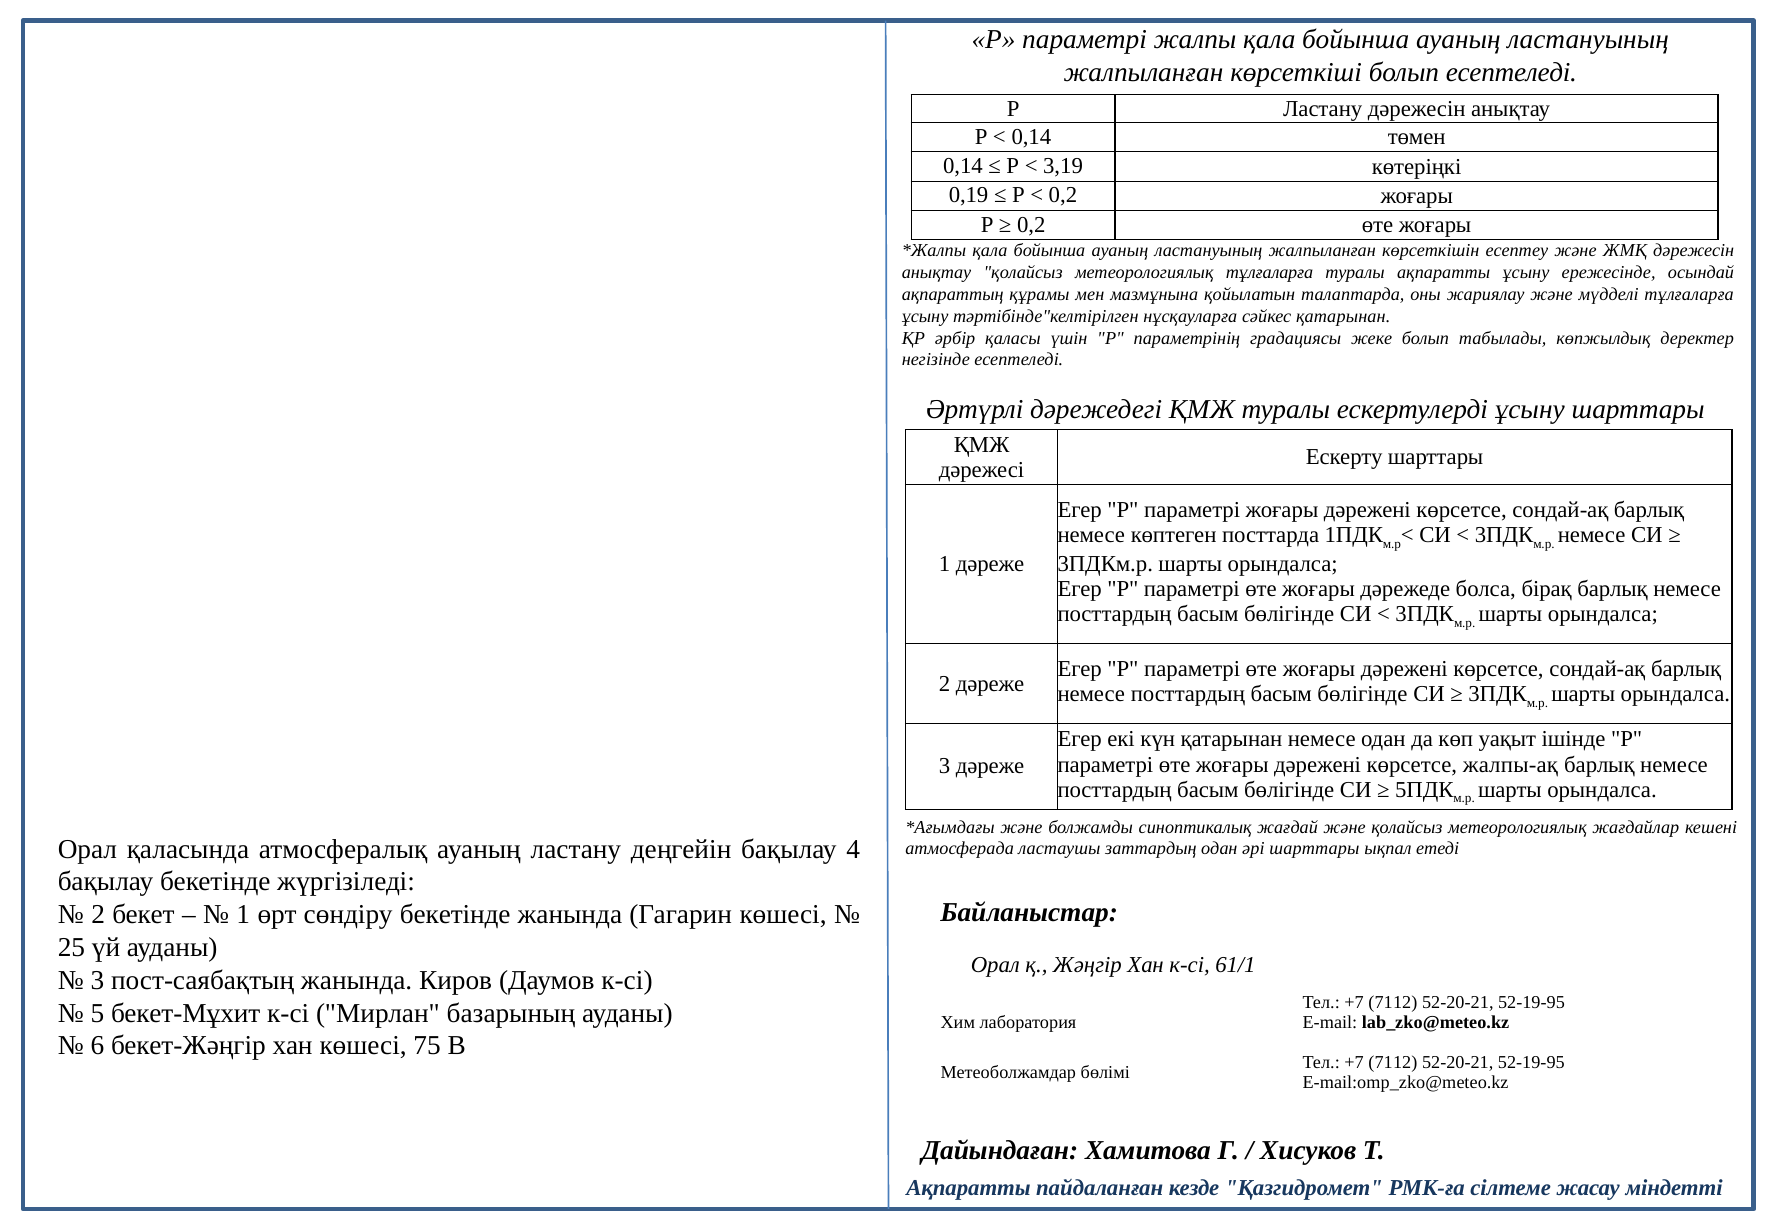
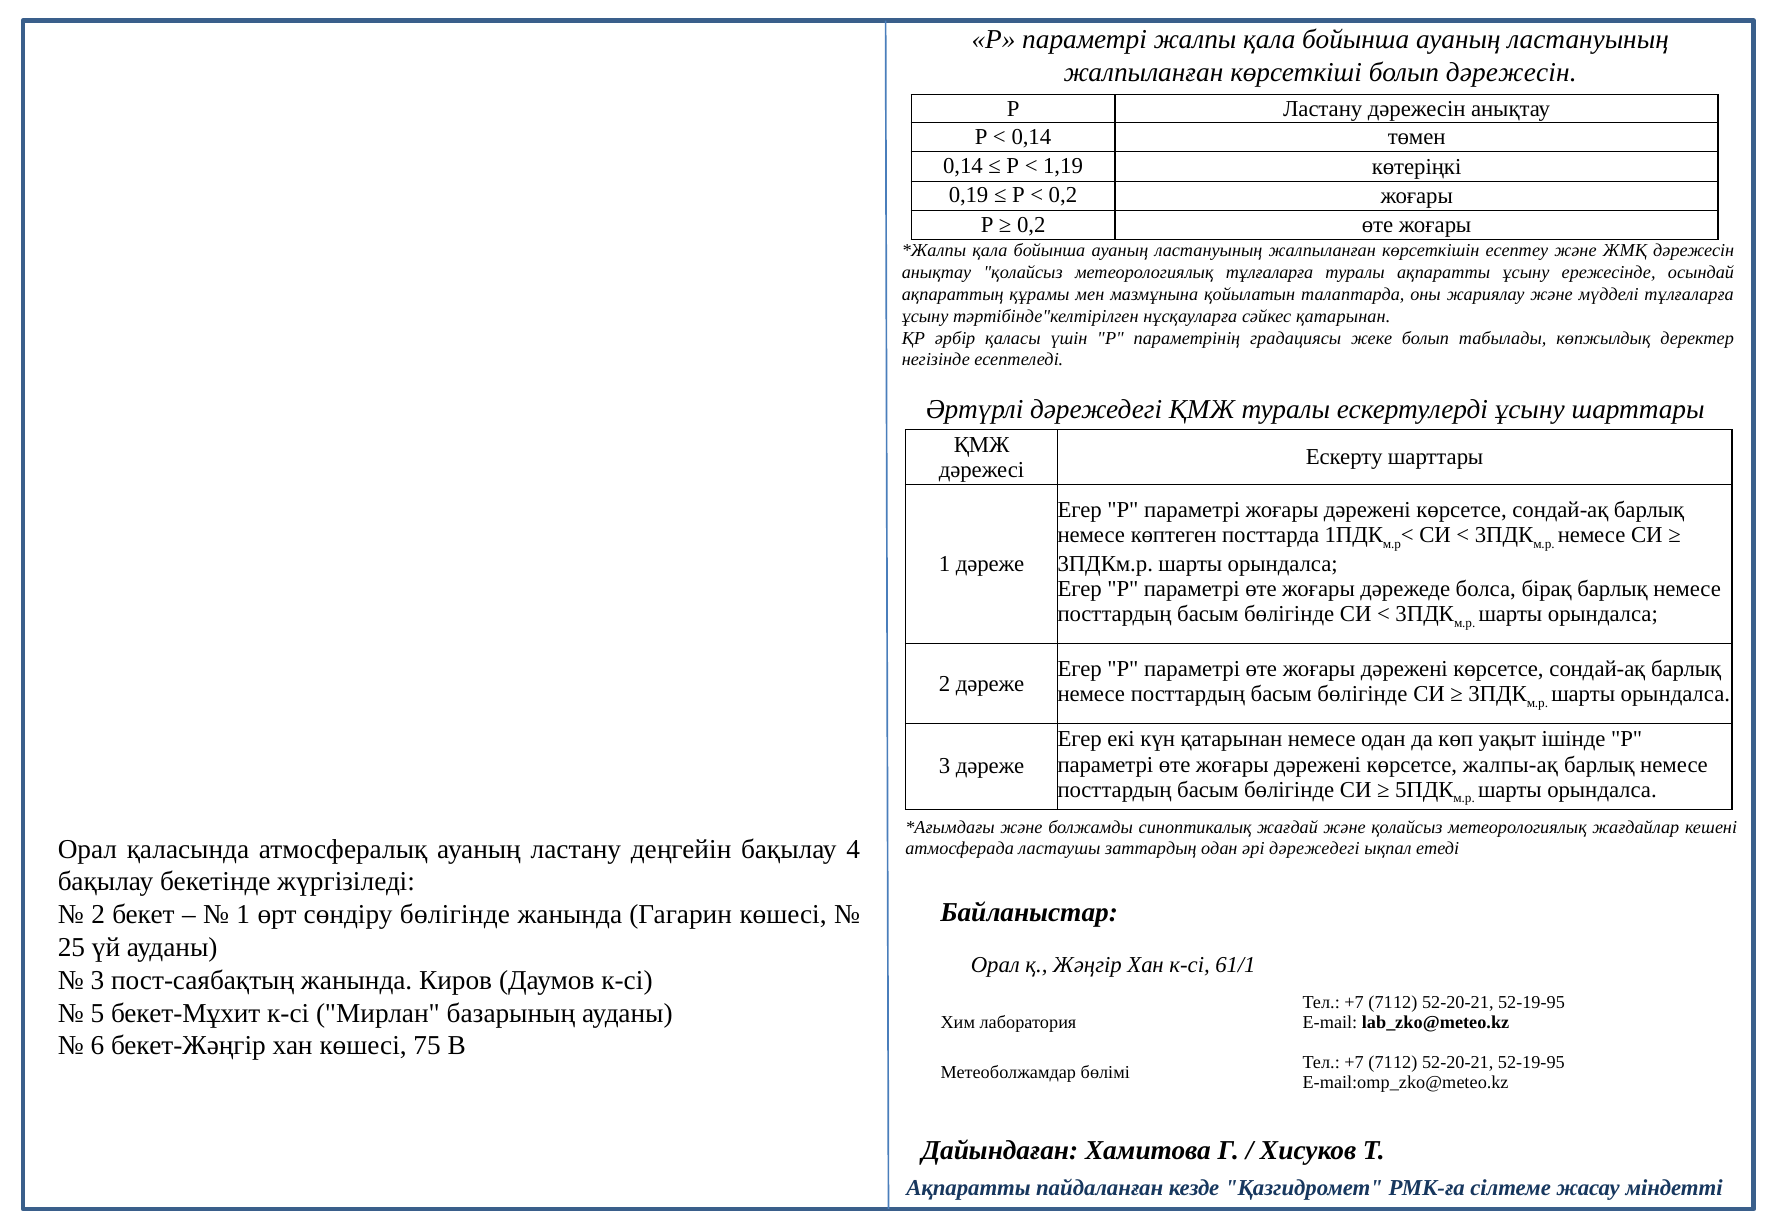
болып есептеледі: есептеледі -> дәрежесін
3,19: 3,19 -> 1,19
әрі шарттары: шарттары -> дәрежедегі
сөндіру бекетінде: бекетінде -> бөлігінде
